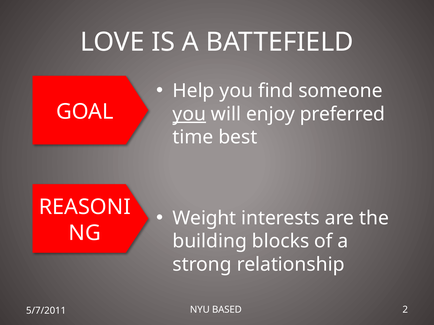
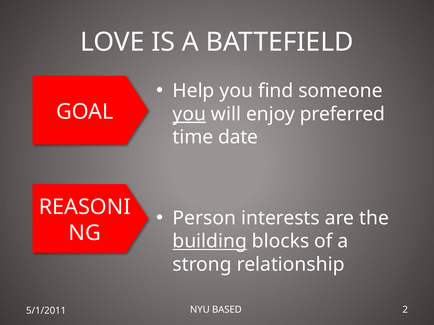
best: best -> date
Weight: Weight -> Person
building underline: none -> present
5/7/2011: 5/7/2011 -> 5/1/2011
